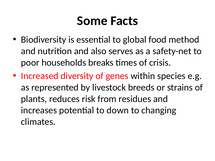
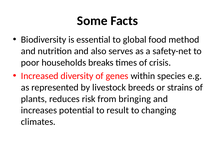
residues: residues -> bringing
down: down -> result
